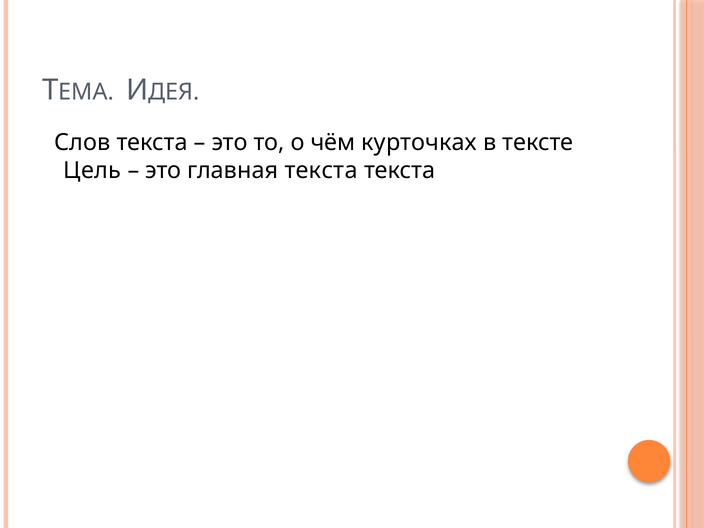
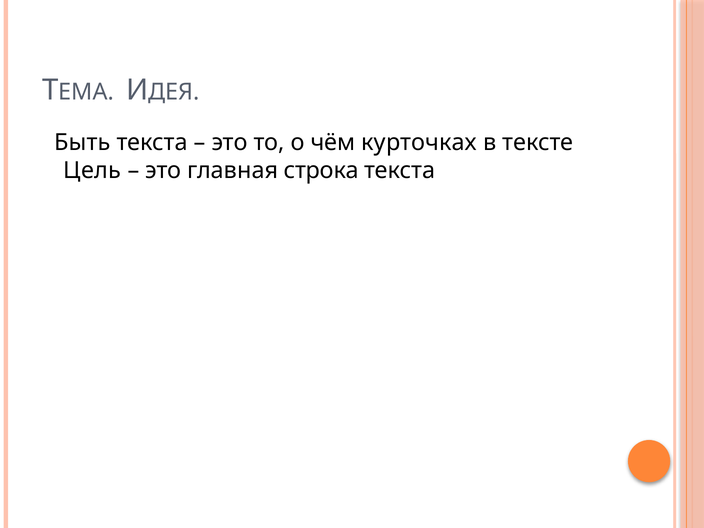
Слов: Слов -> Быть
главная текста: текста -> строка
